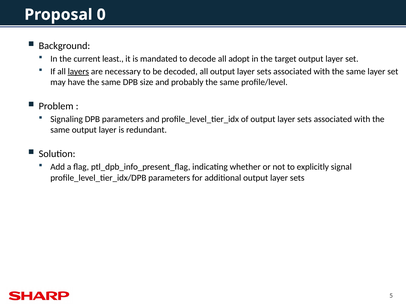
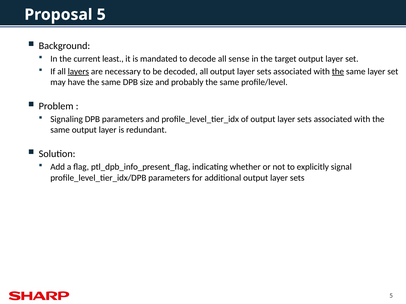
Proposal 0: 0 -> 5
adopt: adopt -> sense
the at (338, 72) underline: none -> present
